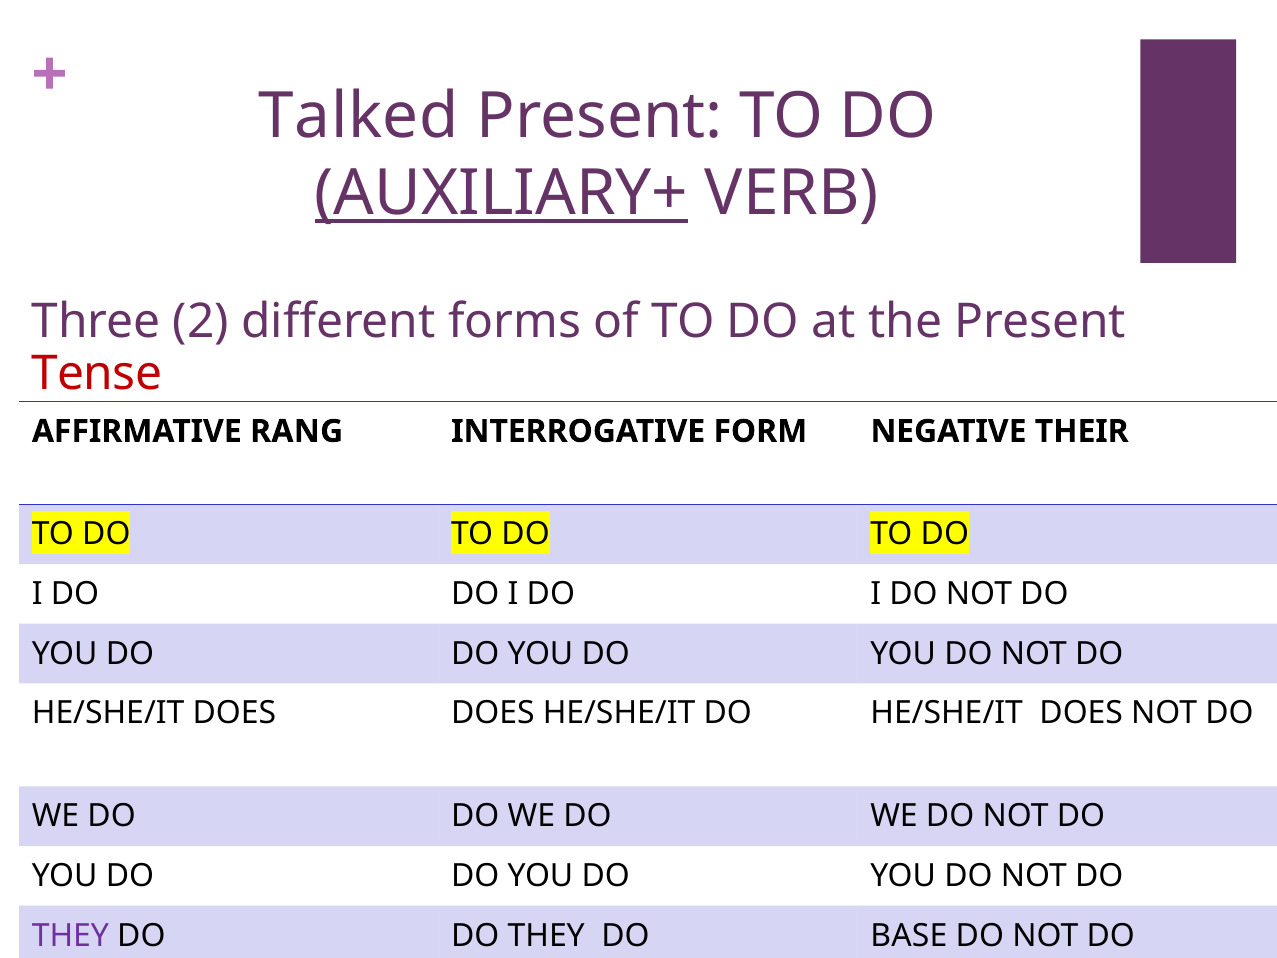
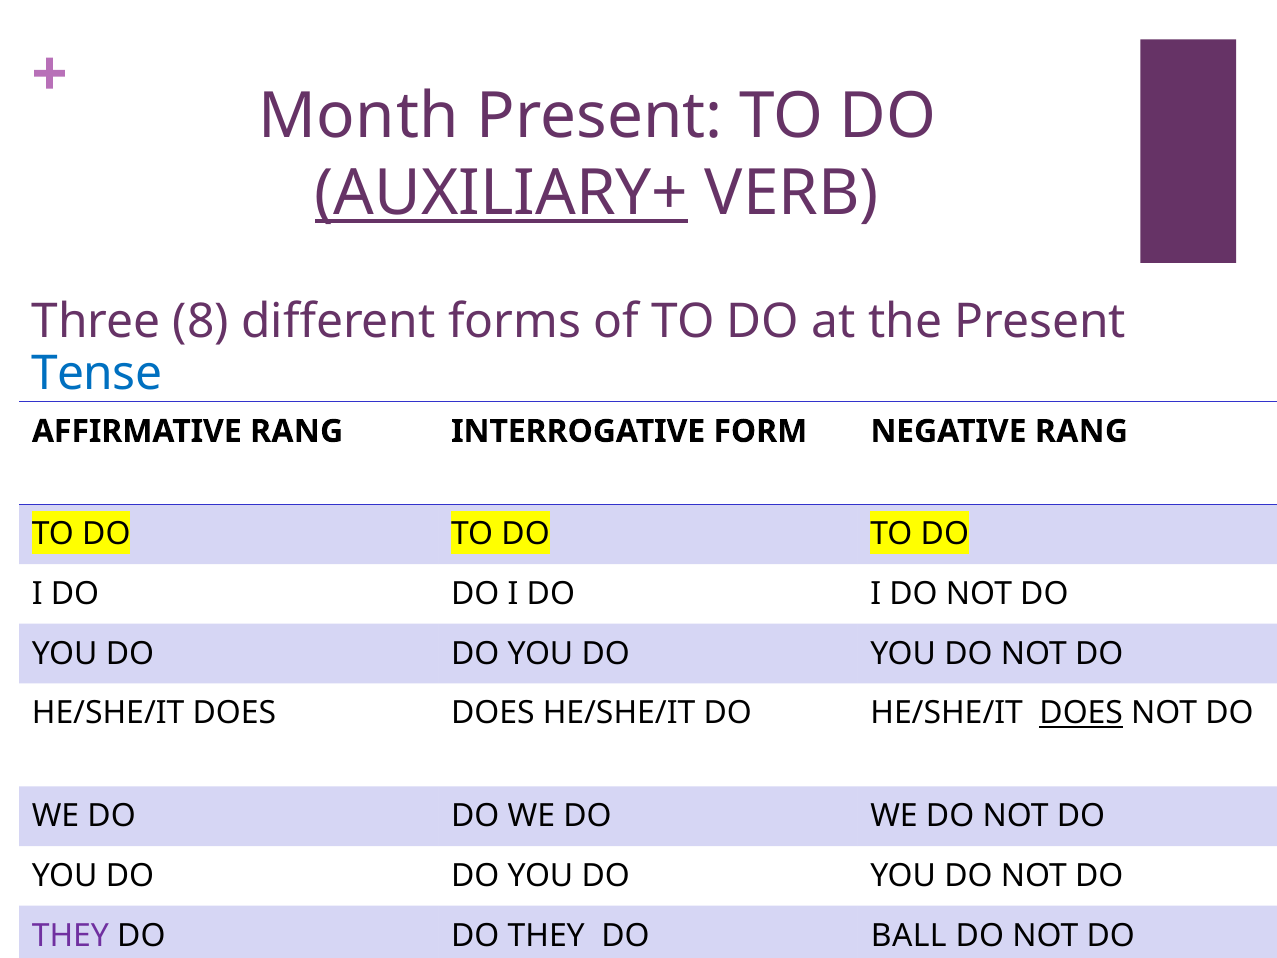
Talked: Talked -> Month
2: 2 -> 8
Tense colour: red -> blue
NEGATIVE THEIR: THEIR -> RANG
DOES at (1081, 713) underline: none -> present
BASE: BASE -> BALL
